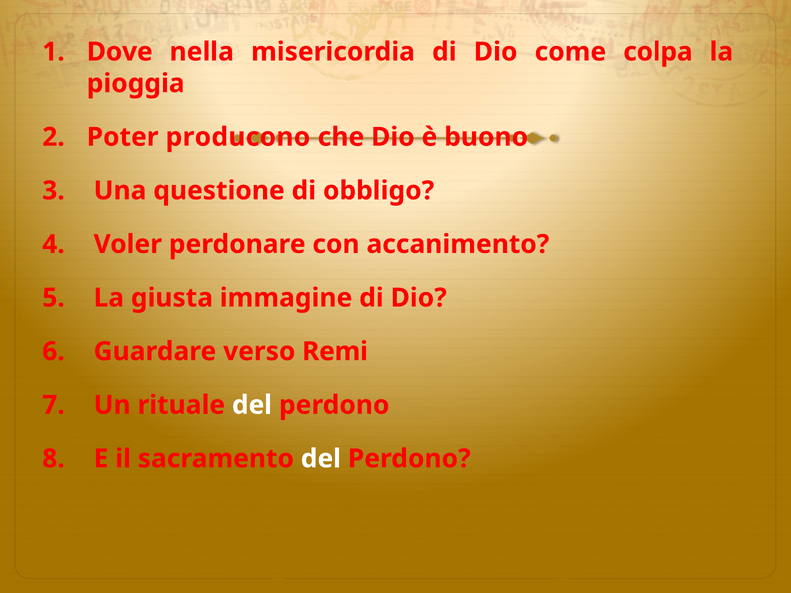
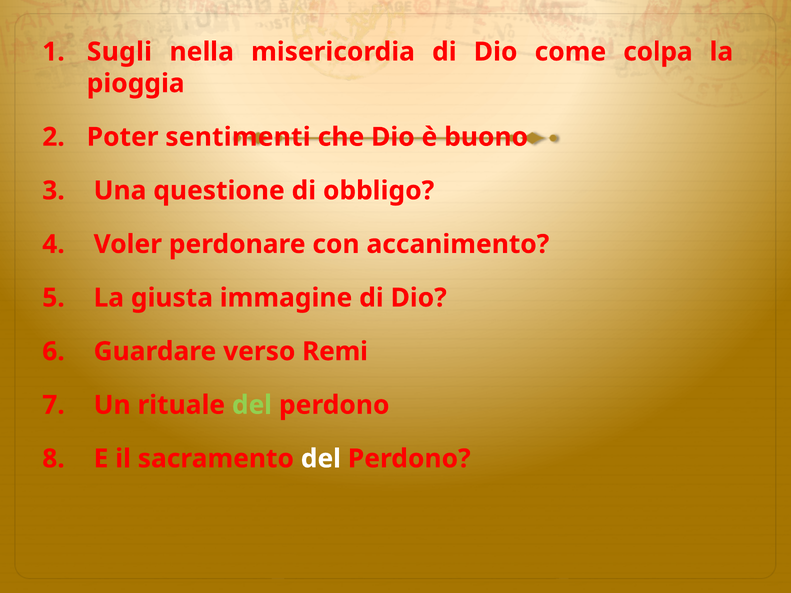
Dove: Dove -> Sugli
producono: producono -> sentimenti
del at (252, 405) colour: white -> light green
